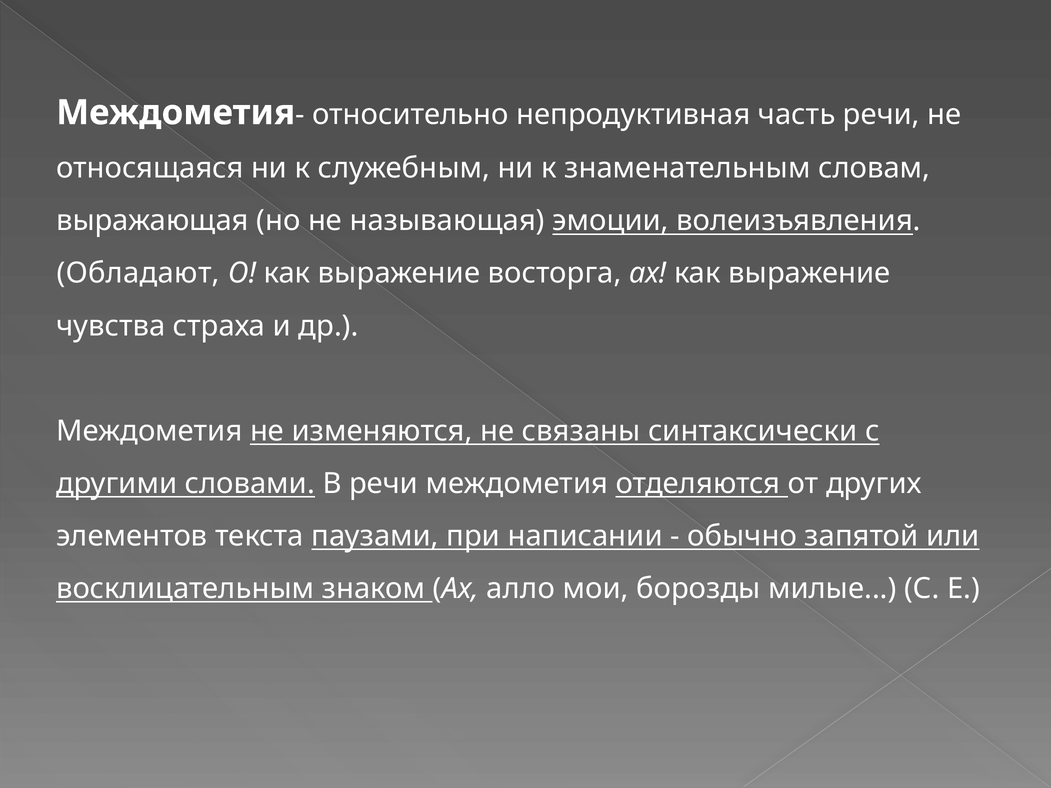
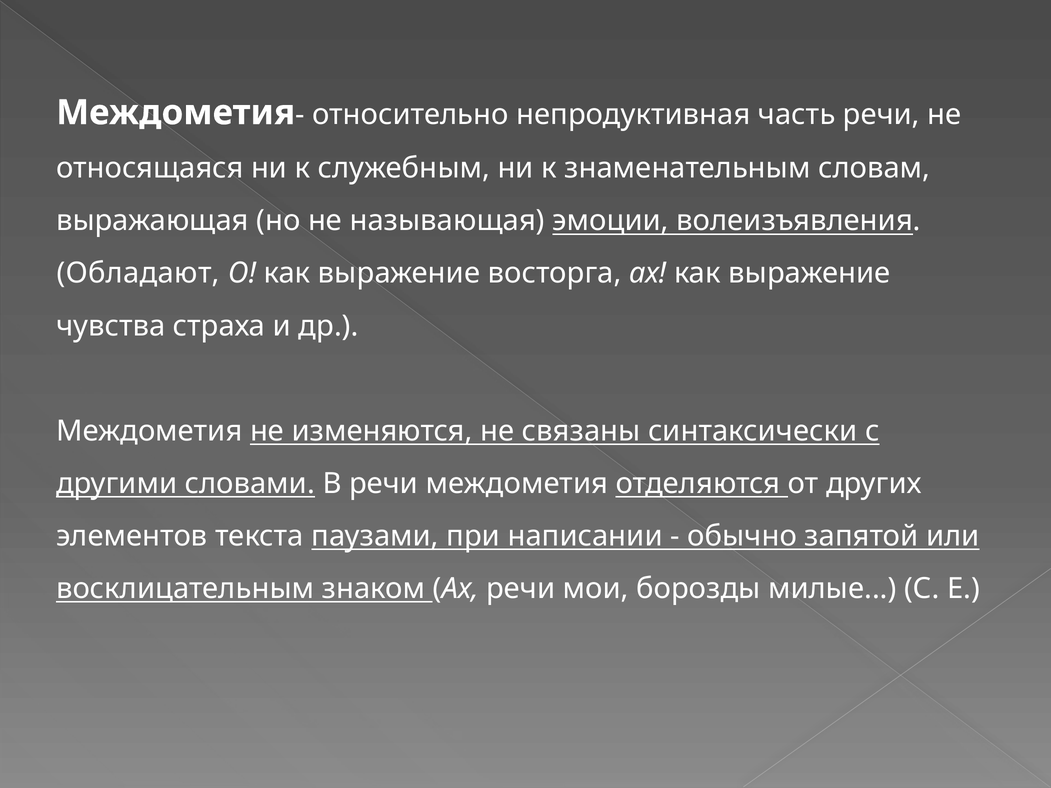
Ах алло: алло -> речи
